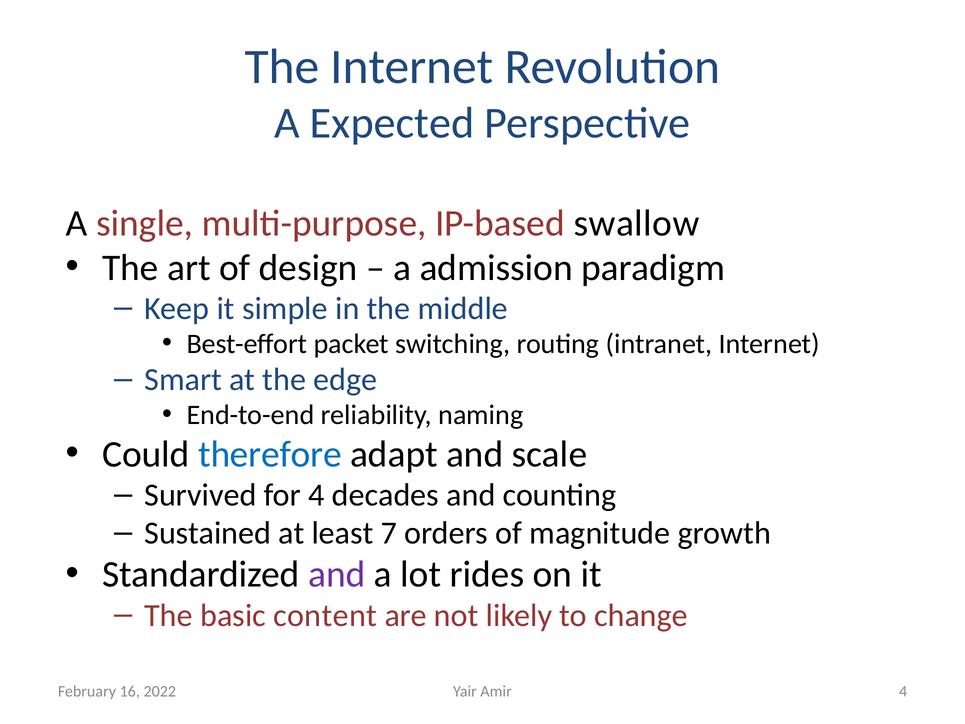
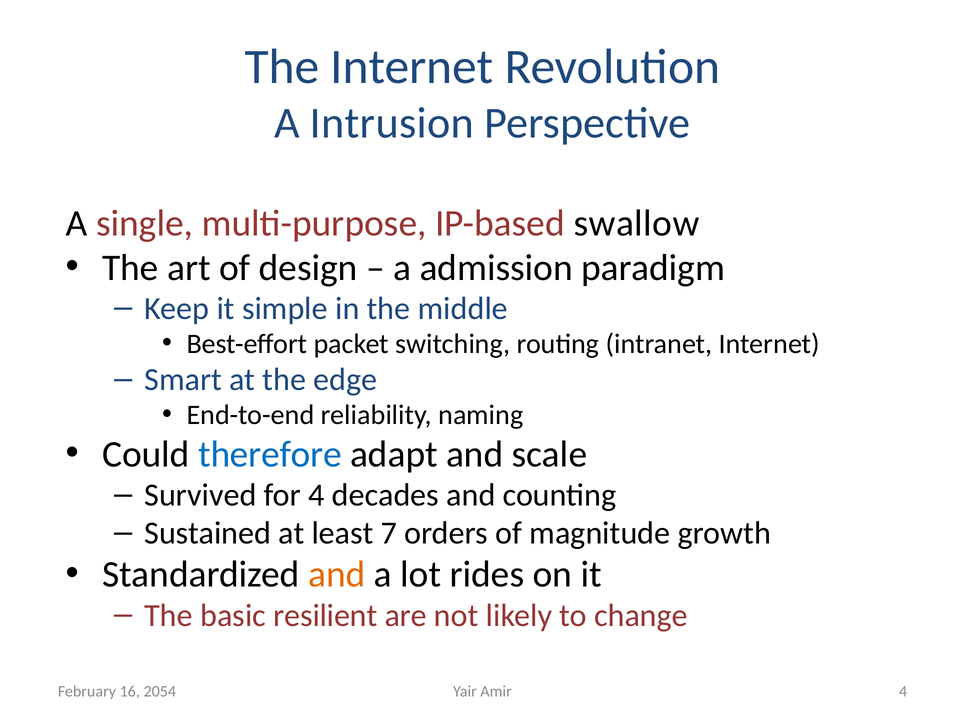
Expected: Expected -> Intrusion
and at (337, 574) colour: purple -> orange
content: content -> resilient
2022: 2022 -> 2054
